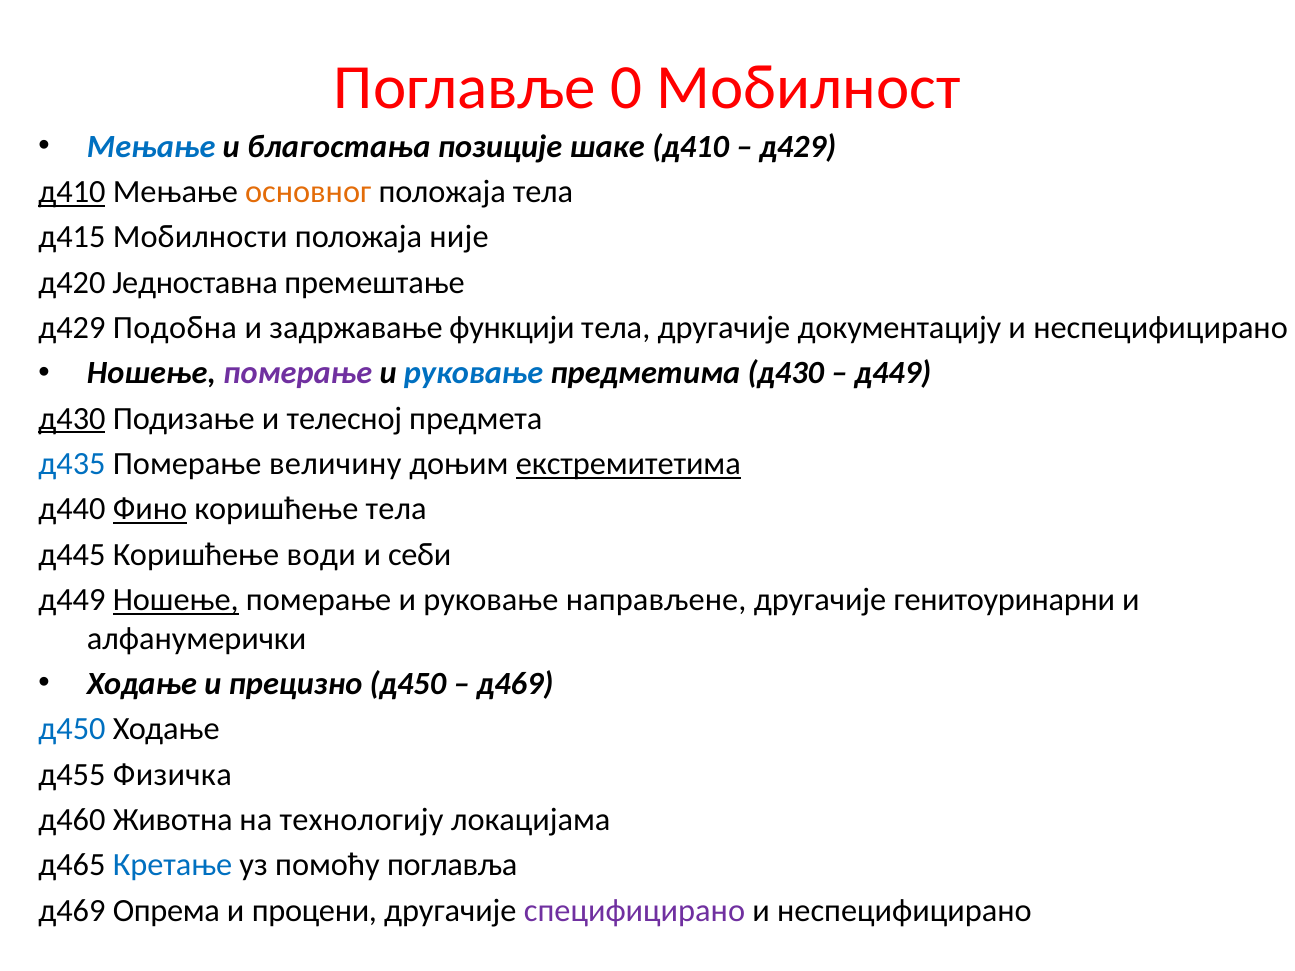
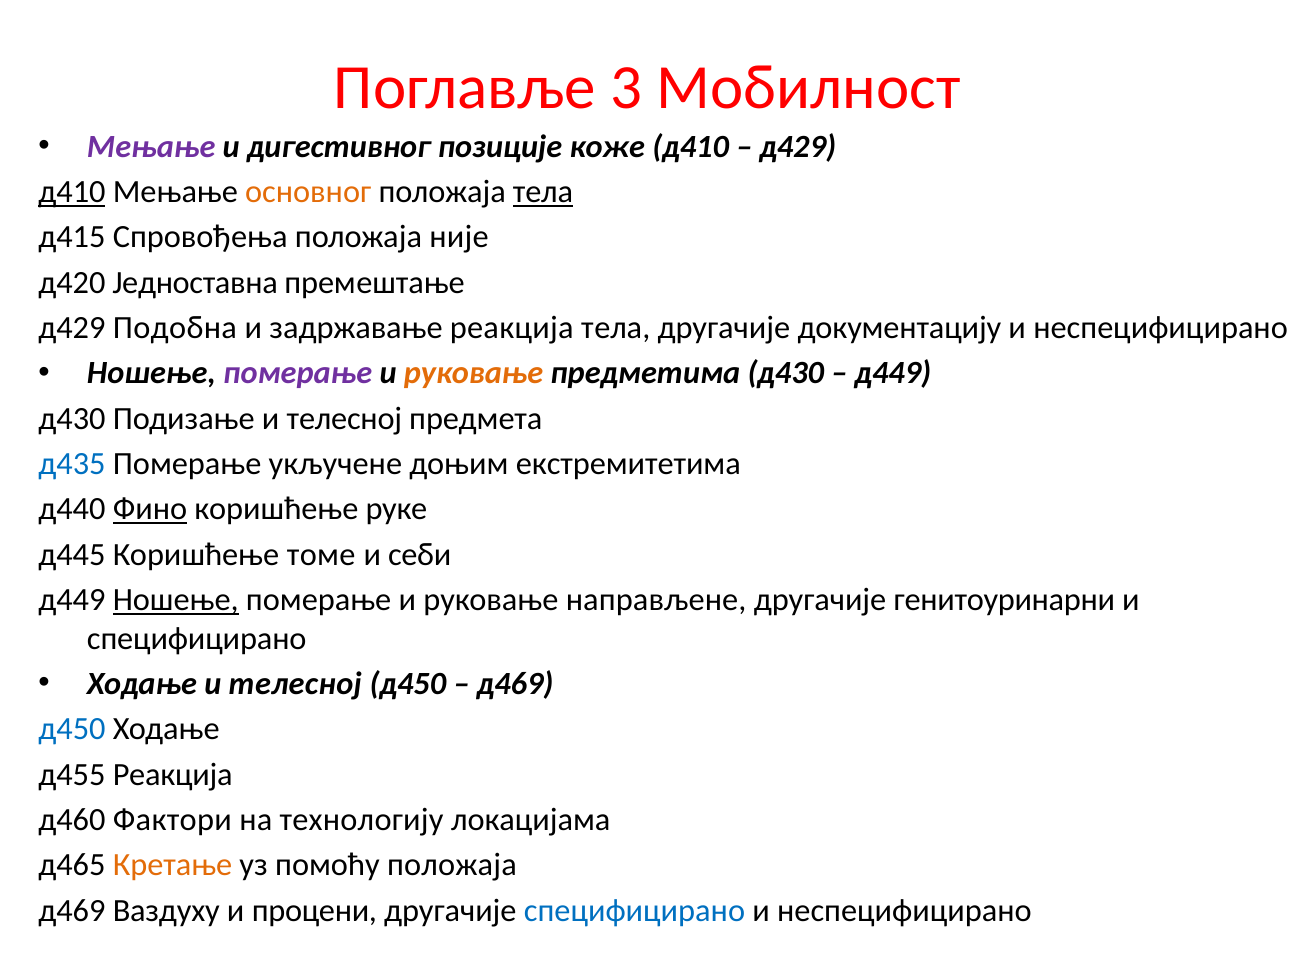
0: 0 -> 3
Мењање at (151, 147) colour: blue -> purple
благостања: благостања -> дигестивног
шаке: шаке -> коже
тела at (543, 192) underline: none -> present
Мобилности: Мобилности -> Спровођења
задржавање функцији: функцији -> реакција
руковање at (474, 373) colour: blue -> orange
д430 at (72, 419) underline: present -> none
величину: величину -> укључене
екстремитетима underline: present -> none
коришћење тела: тела -> руке
води: води -> томе
алфанумерички at (197, 639): алфанумерички -> специфицирано
Ходање и прецизно: прецизно -> телесној
д455 Физичка: Физичка -> Реакција
Животна: Животна -> Фактори
Кретање colour: blue -> orange
помоћу поглавља: поглавља -> положаја
Опрема: Опрема -> Ваздуху
специфицирано at (635, 911) colour: purple -> blue
